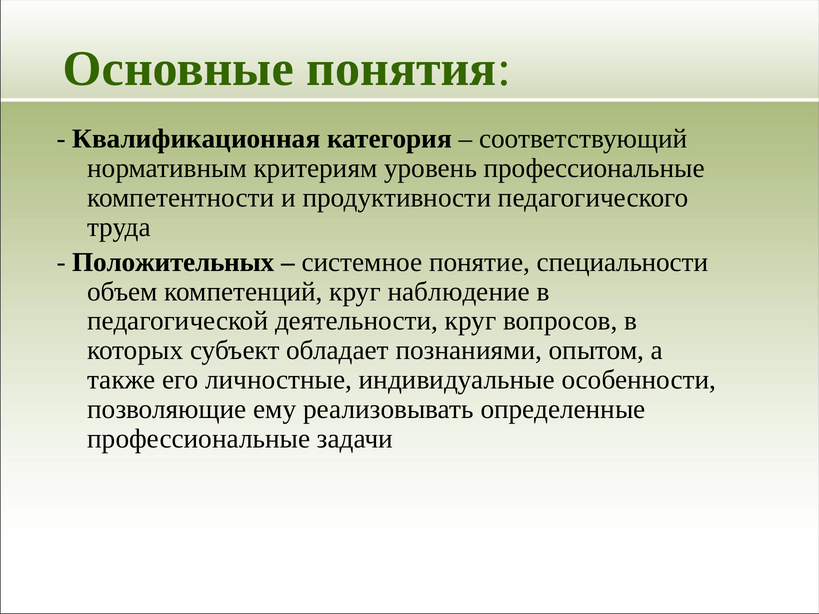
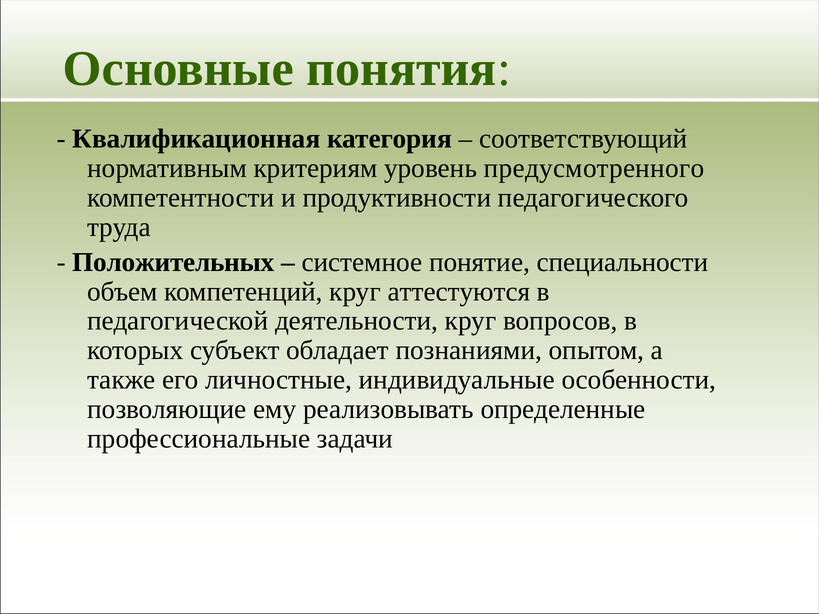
уровень профессиональные: профессиональные -> предусмотренного
наблюдение: наблюдение -> аттестуются
